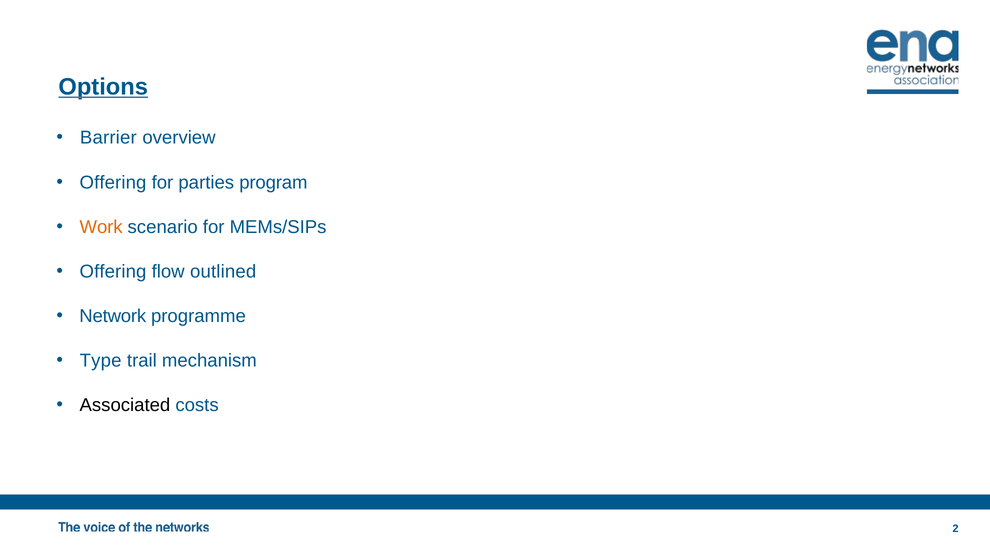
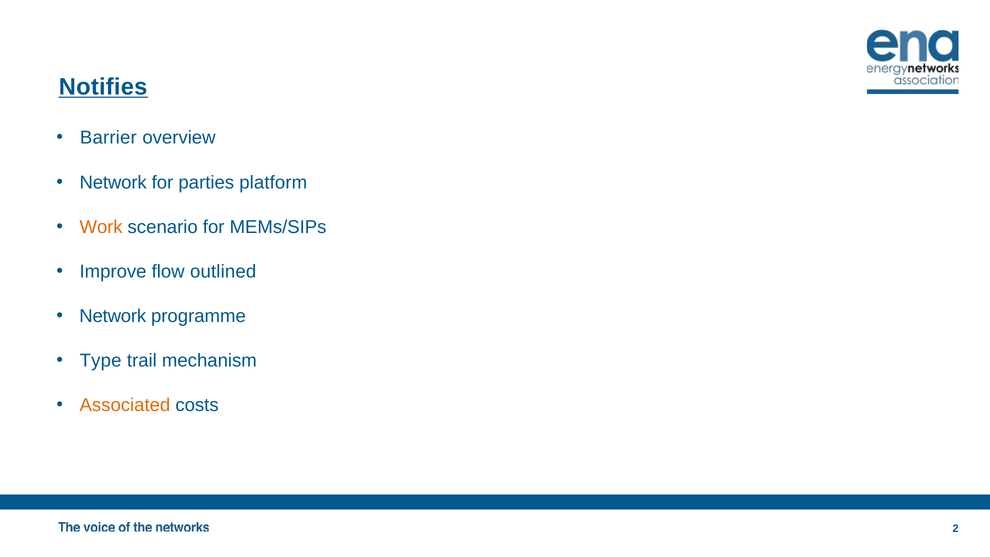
Options: Options -> Notifies
Offering at (113, 182): Offering -> Network
program: program -> platform
Offering at (113, 271): Offering -> Improve
Associated colour: black -> orange
